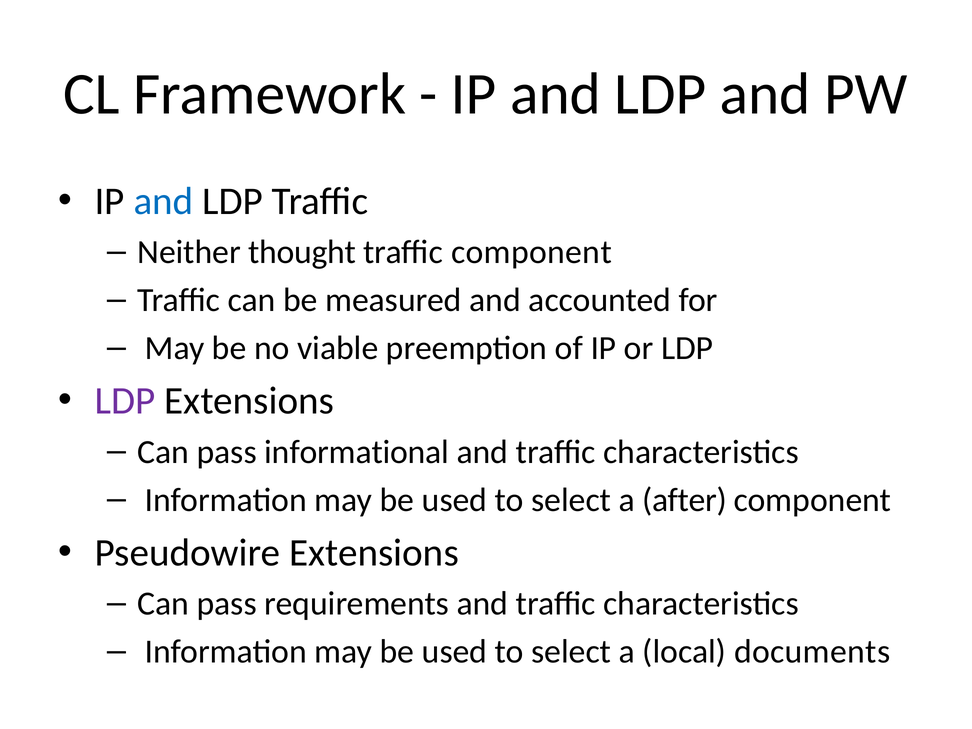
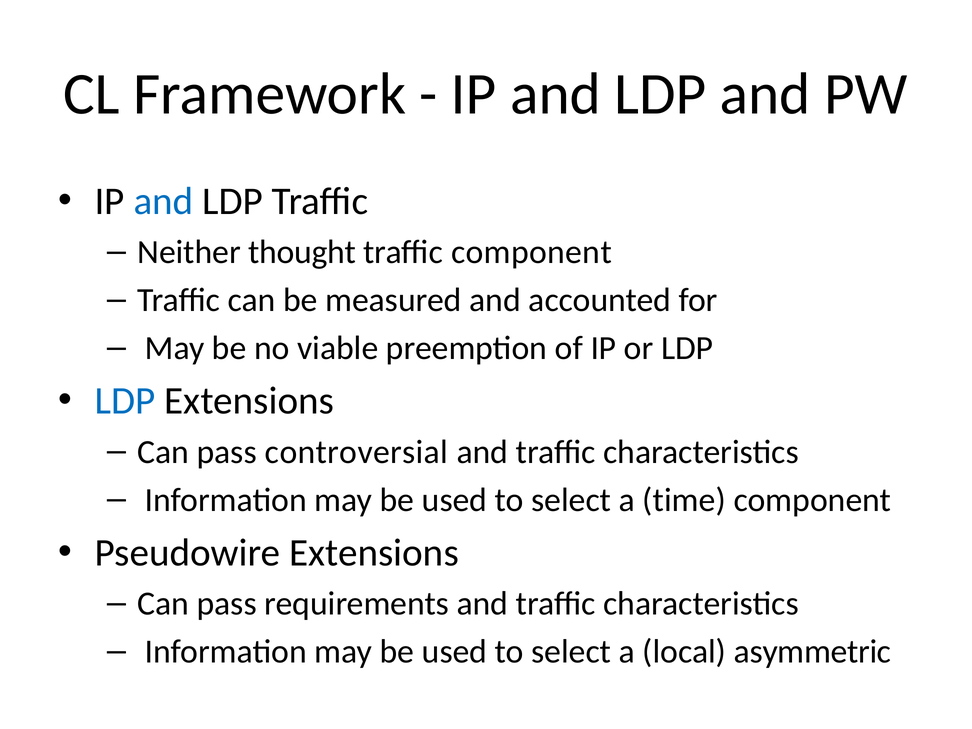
LDP at (125, 401) colour: purple -> blue
informational: informational -> controversial
after: after -> time
documents: documents -> asymmetric
